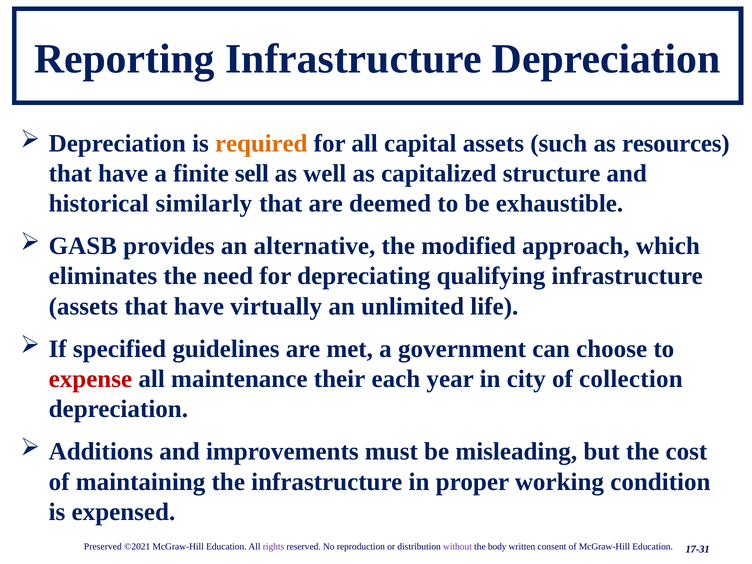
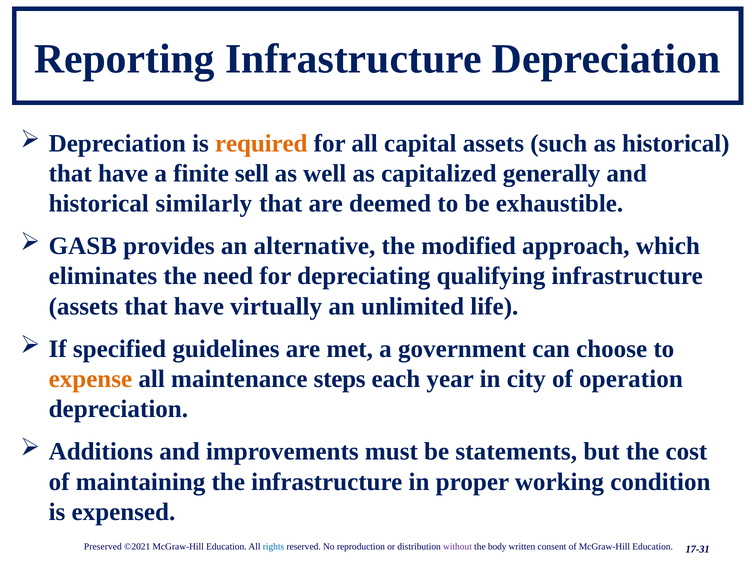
as resources: resources -> historical
structure: structure -> generally
expense colour: red -> orange
their: their -> steps
collection: collection -> operation
misleading: misleading -> statements
rights colour: purple -> blue
